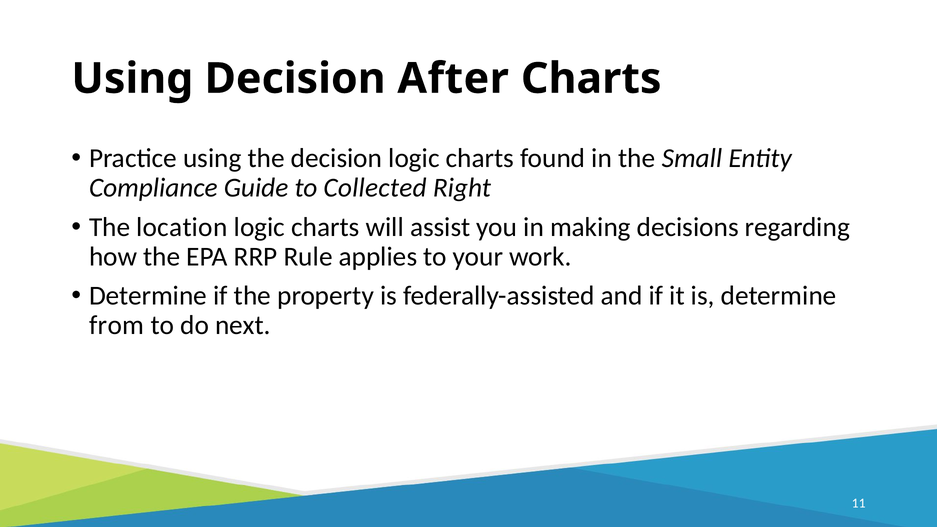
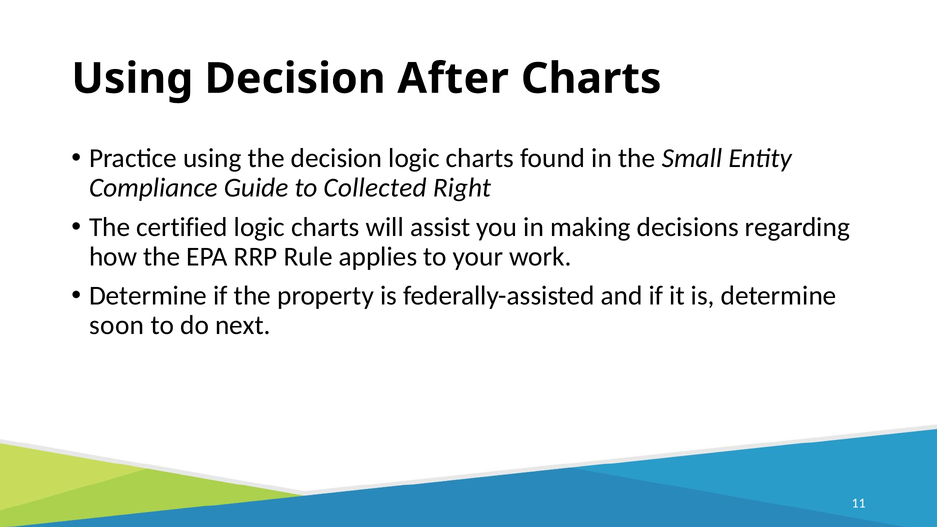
location: location -> certified
from: from -> soon
